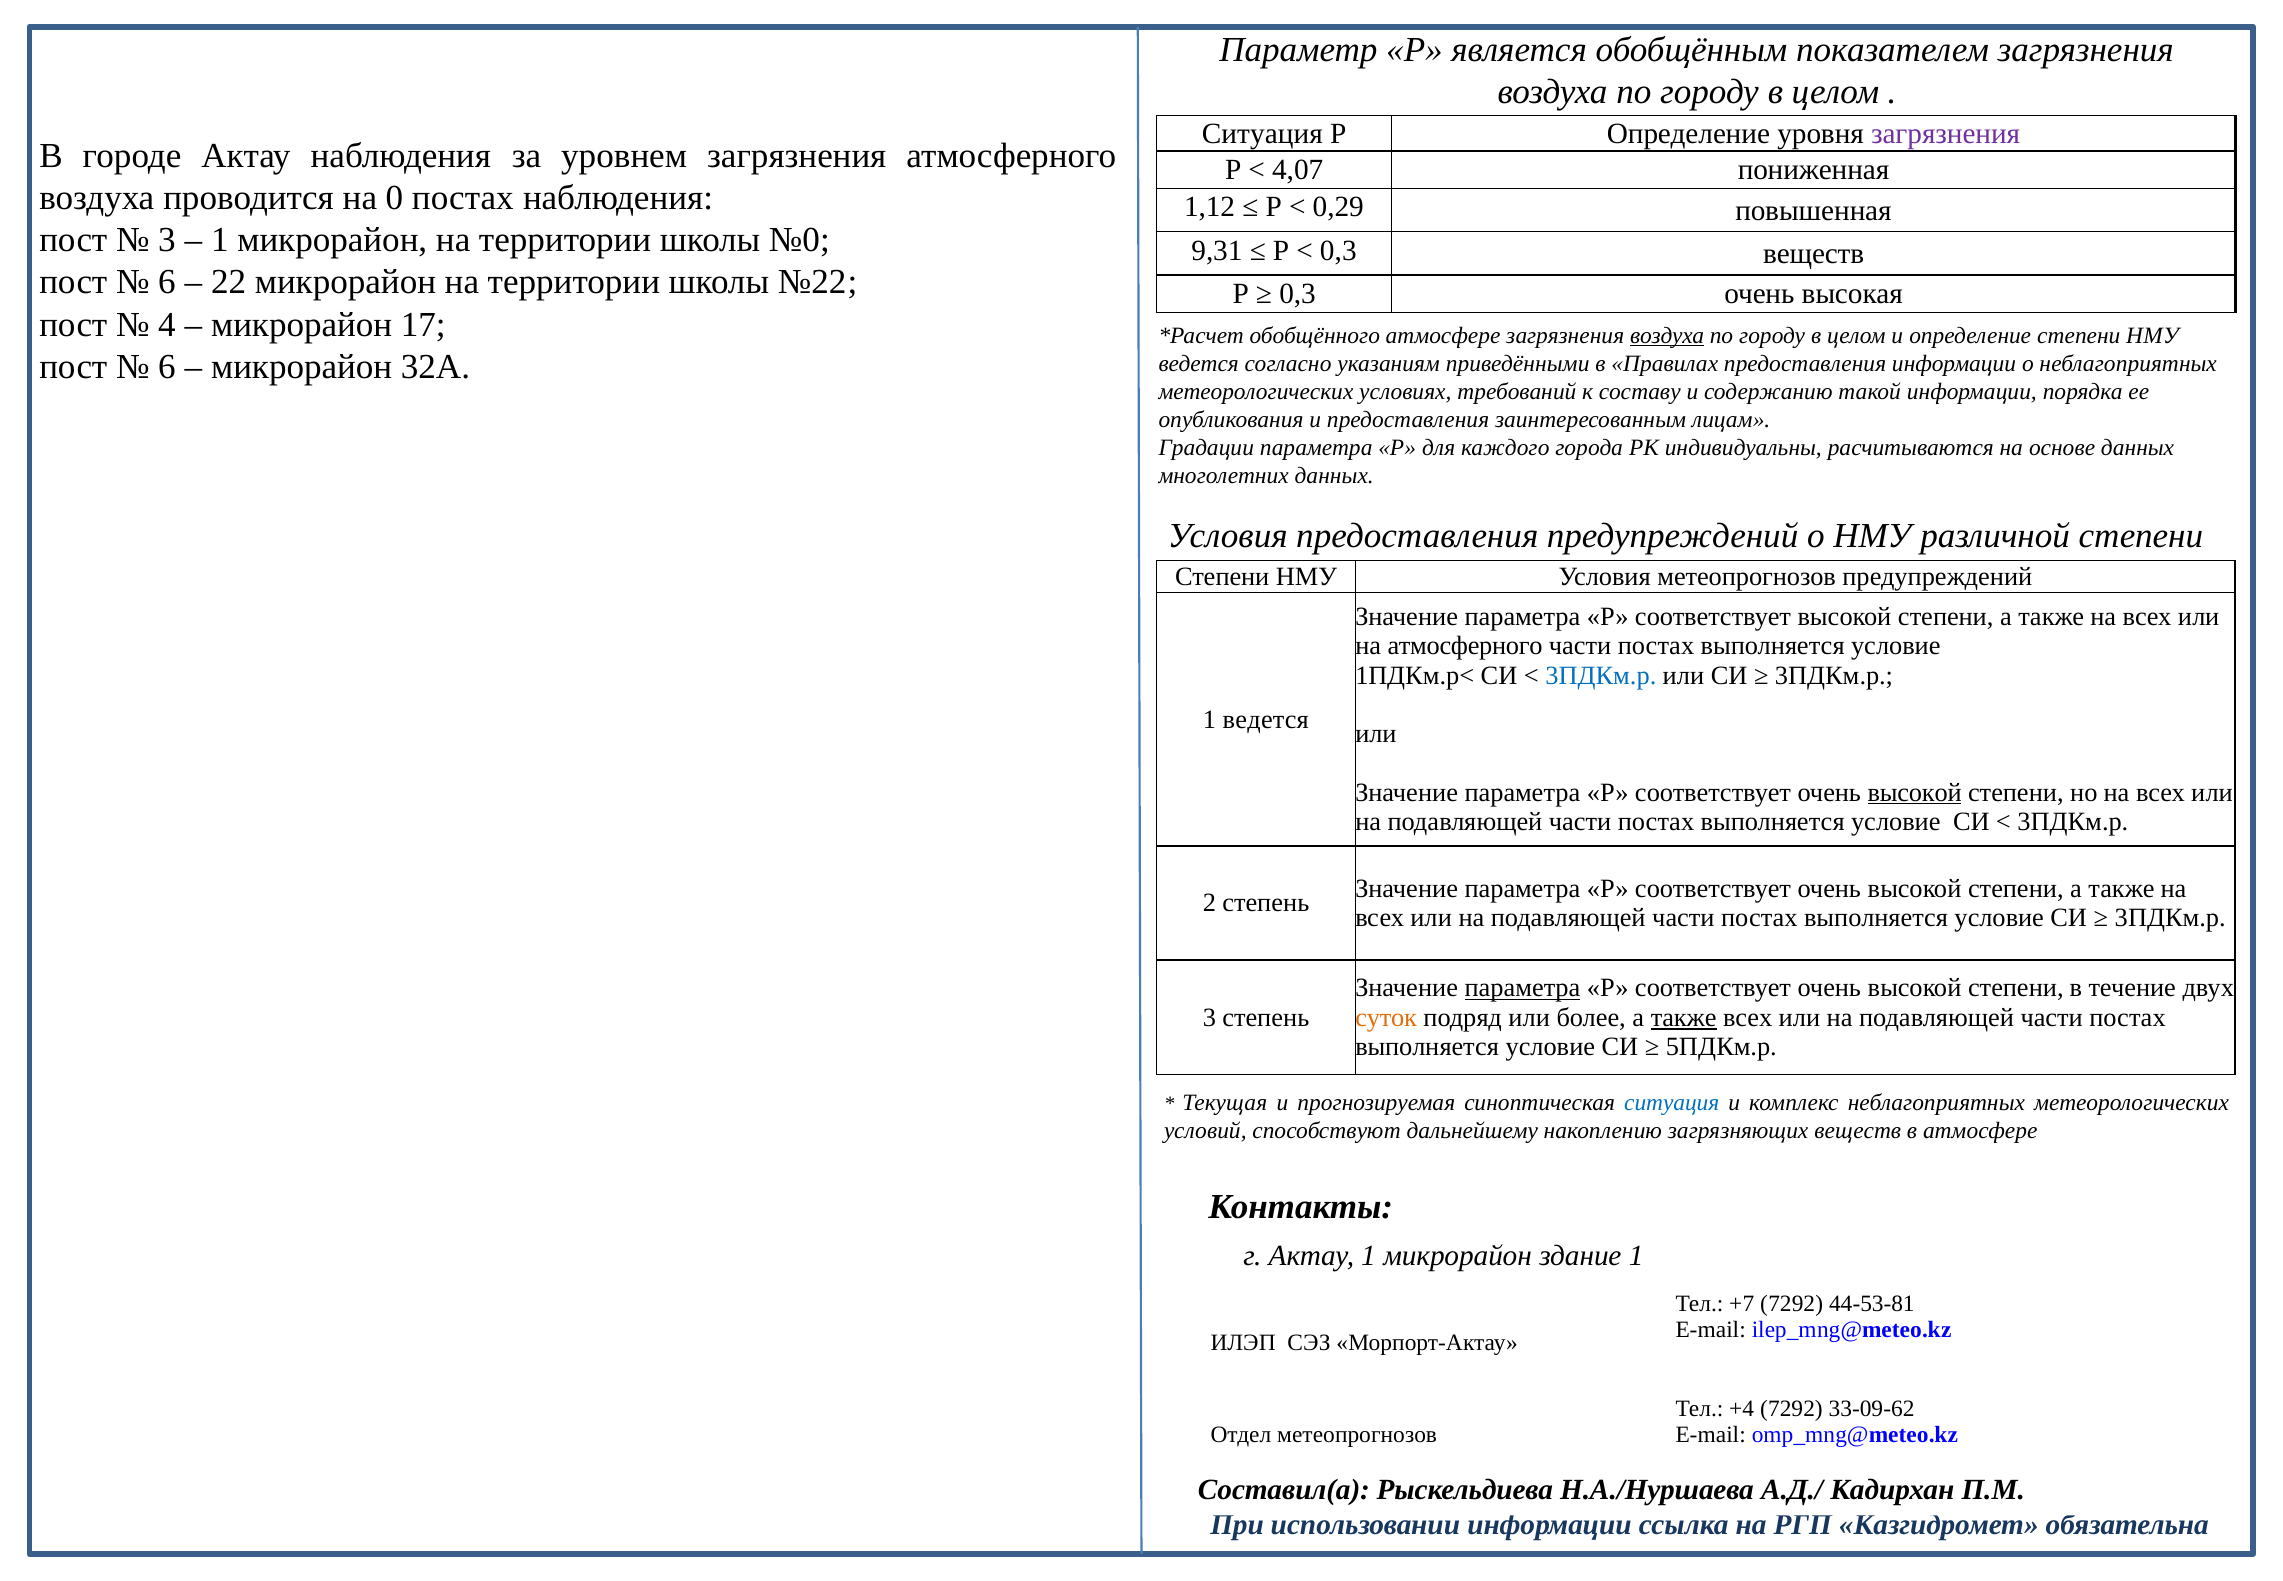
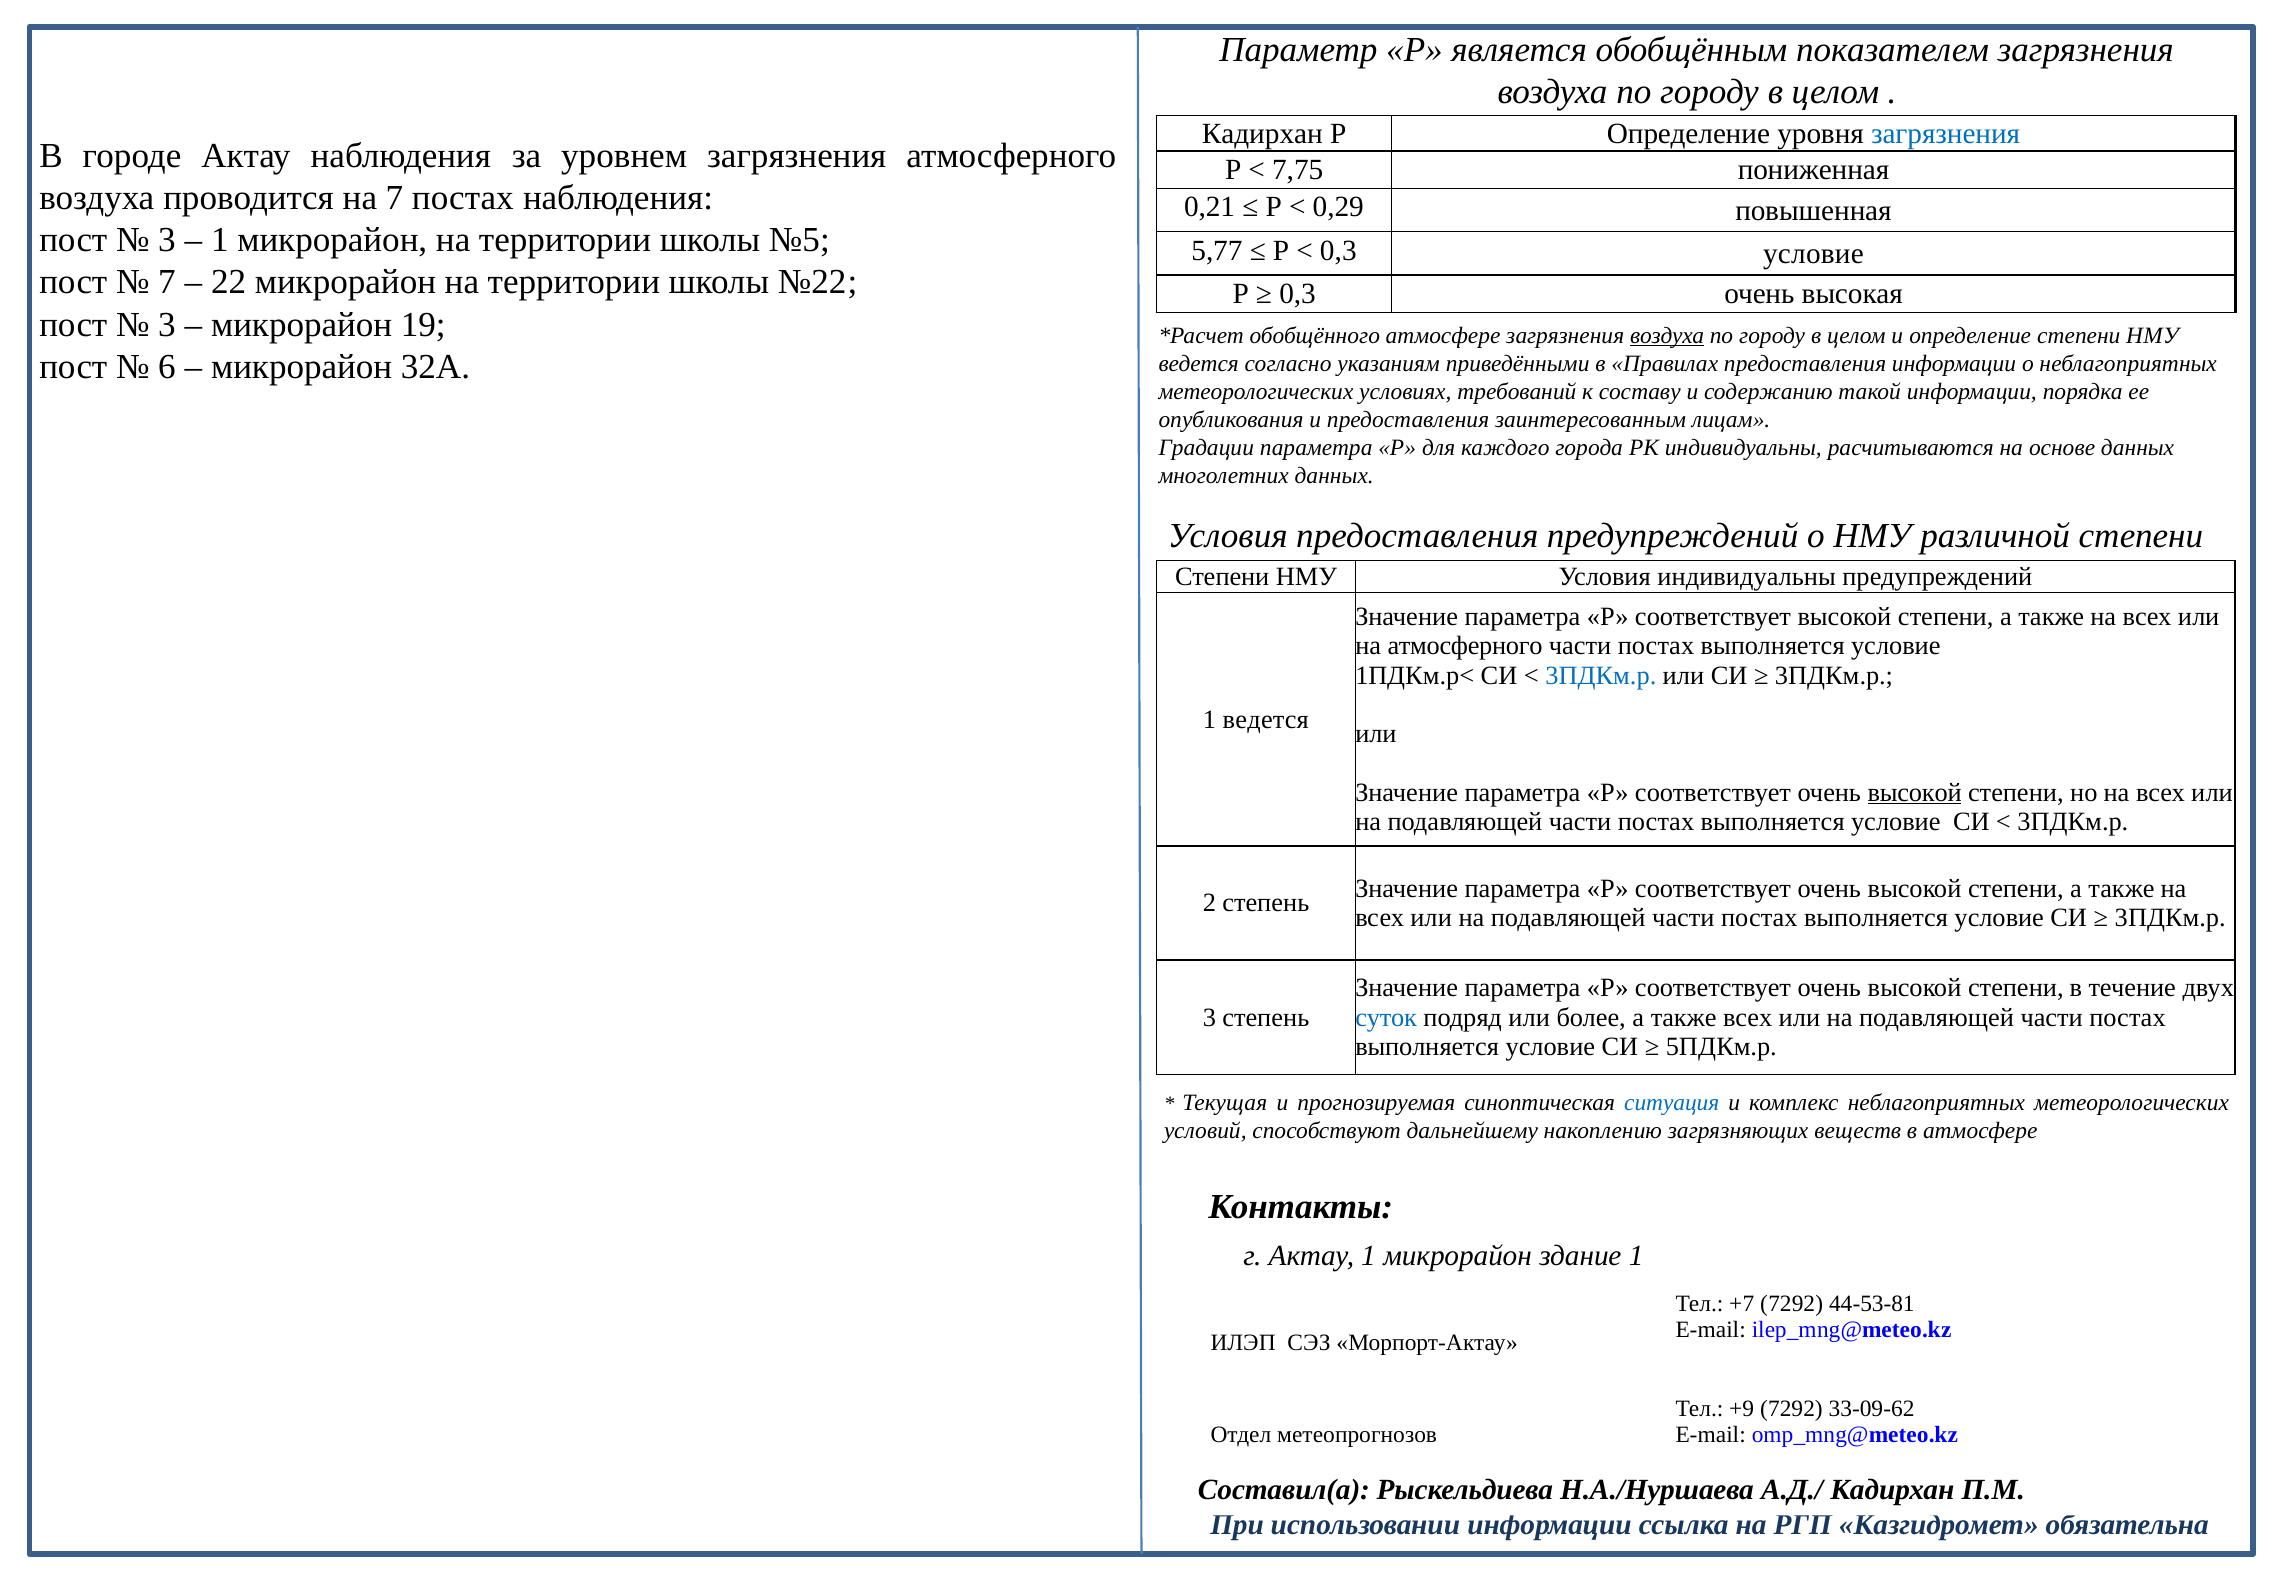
Ситуация at (1262, 133): Ситуация -> Кадирхан
загрязнения at (1946, 133) colour: purple -> blue
4,07: 4,07 -> 7,75
на 0: 0 -> 7
1,12: 1,12 -> 0,21
№0: №0 -> №5
9,31: 9,31 -> 5,77
0,3 веществ: веществ -> условие
6 at (167, 282): 6 -> 7
4 at (167, 324): 4 -> 3
17: 17 -> 19
Условия метеопрогнозов: метеопрогнозов -> индивидуальны
параметра at (1522, 988) underline: present -> none
суток colour: orange -> blue
также at (1684, 1017) underline: present -> none
+4: +4 -> +9
